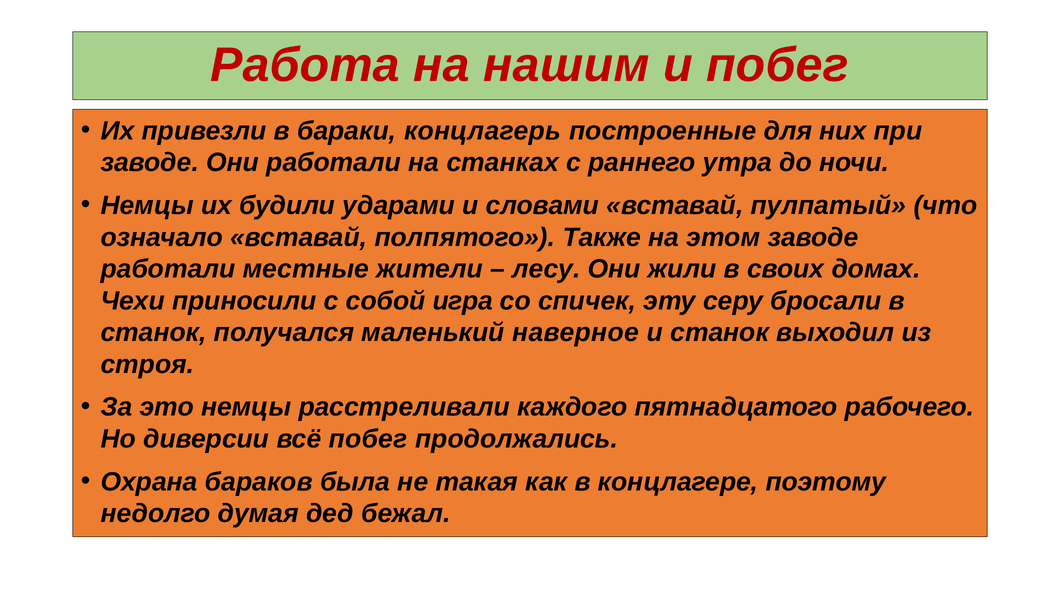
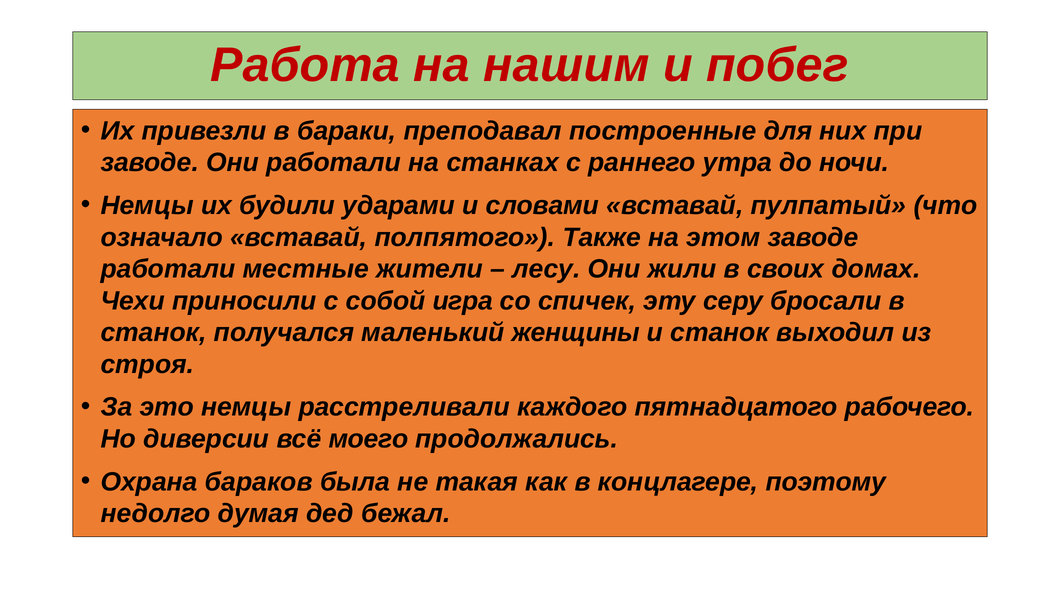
концлагерь: концлагерь -> преподавал
наверное: наверное -> женщины
всё побег: побег -> моего
